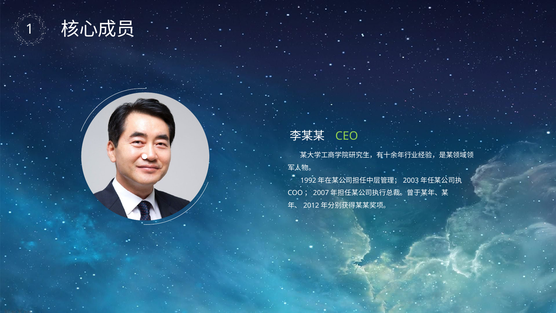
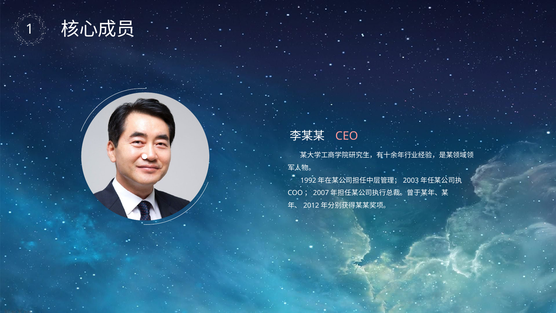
CEO colour: light green -> pink
